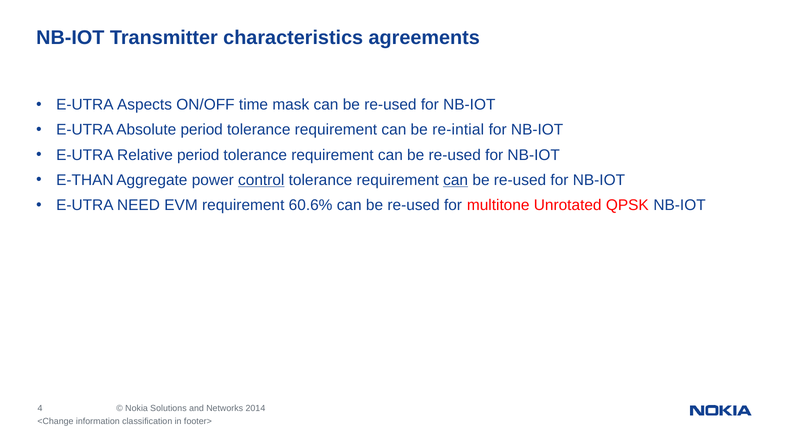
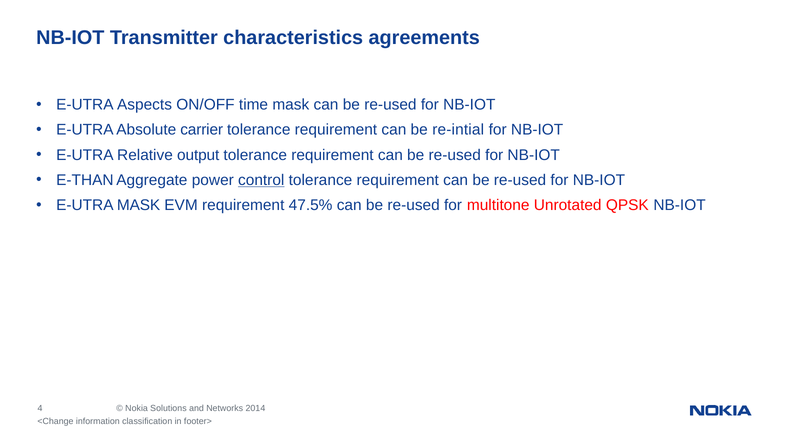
Absolute period: period -> carrier
Relative period: period -> output
can at (456, 180) underline: present -> none
E-UTRA NEED: NEED -> MASK
60.6%: 60.6% -> 47.5%
